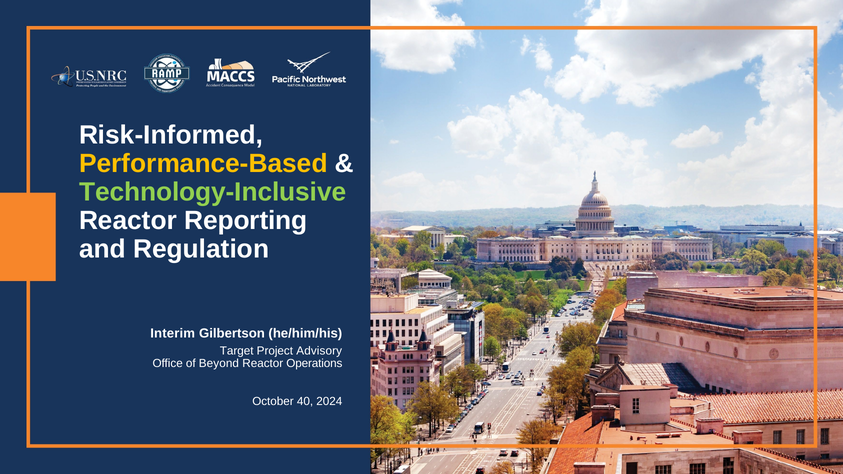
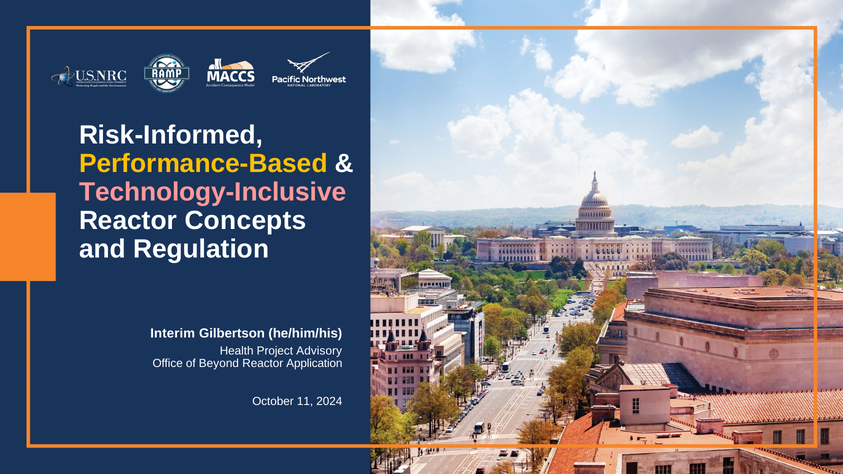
Technology-Inclusive colour: light green -> pink
Reporting: Reporting -> Concepts
Target: Target -> Health
Operations: Operations -> Application
40: 40 -> 11
